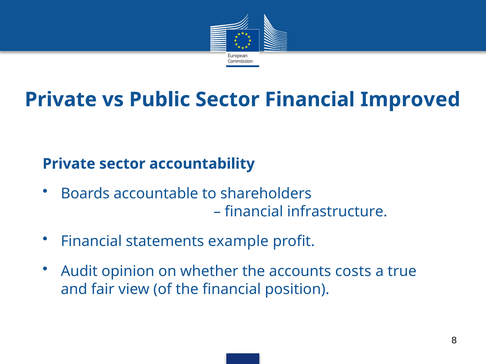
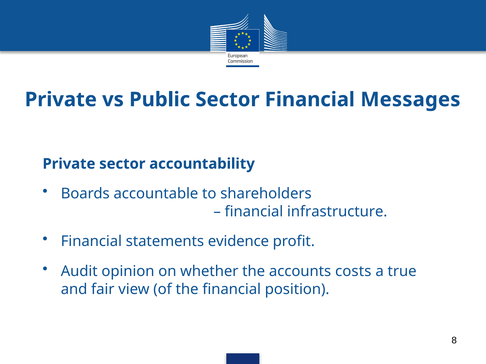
Improved: Improved -> Messages
example: example -> evidence
